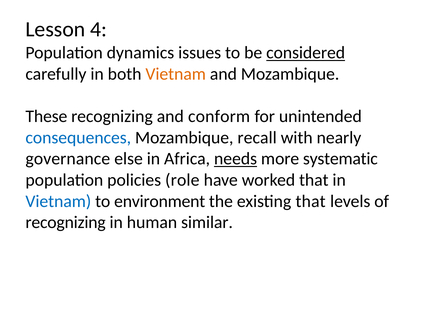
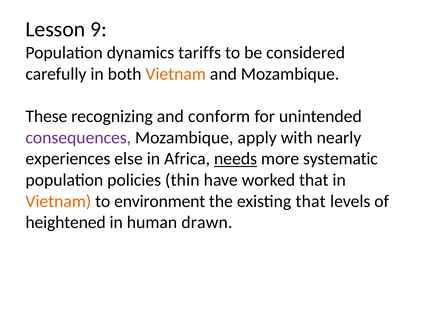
4: 4 -> 9
issues: issues -> tariffs
considered underline: present -> none
consequences colour: blue -> purple
recall: recall -> apply
governance: governance -> experiences
role: role -> thin
Vietnam at (58, 201) colour: blue -> orange
recognizing at (66, 222): recognizing -> heightened
similar: similar -> drawn
